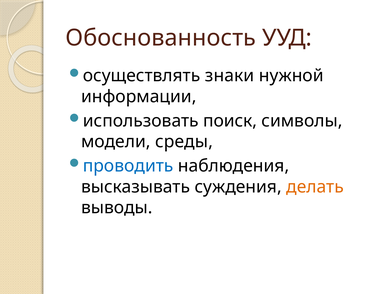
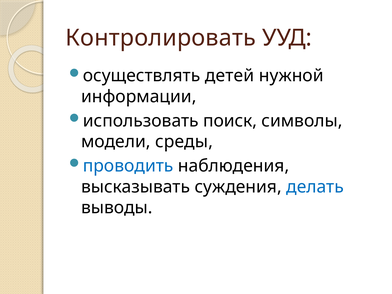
Обоснованность: Обоснованность -> Контролировать
знаки: знаки -> детей
делать colour: orange -> blue
